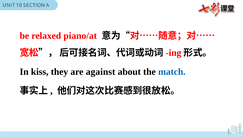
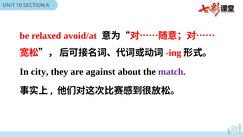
piano/at: piano/at -> avoid/at
kiss: kiss -> city
match colour: blue -> purple
